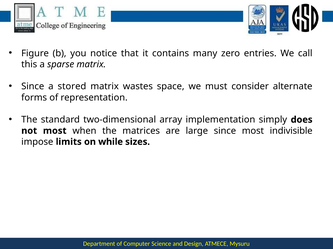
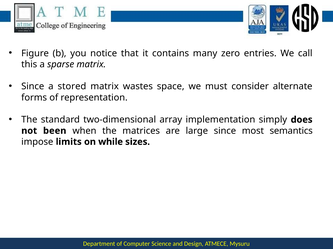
not most: most -> been
indivisible: indivisible -> semantics
